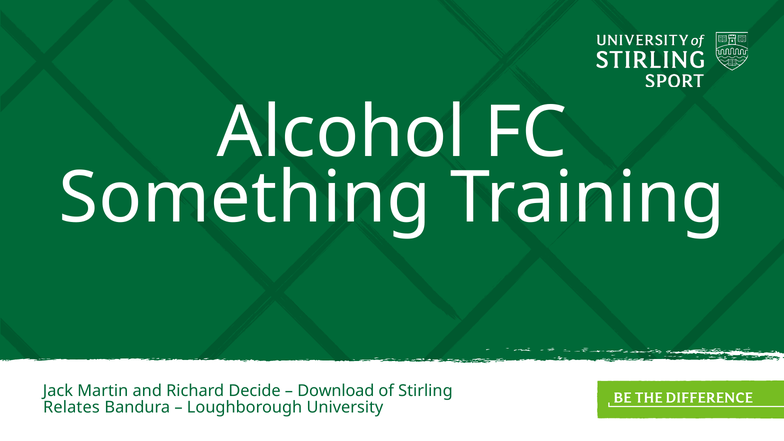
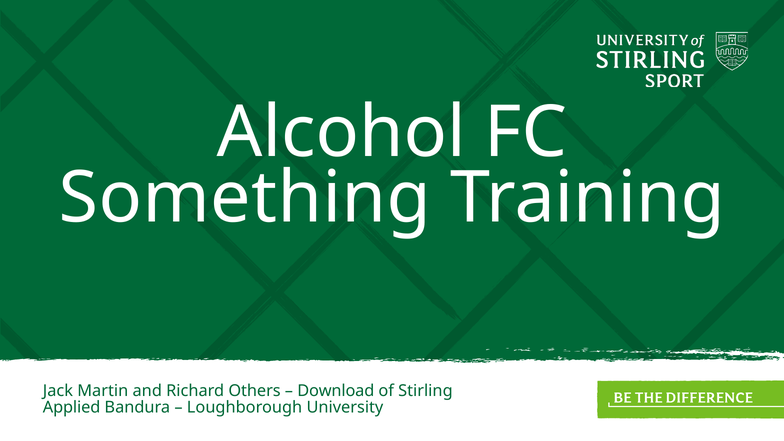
Decide: Decide -> Others
Relates: Relates -> Applied
